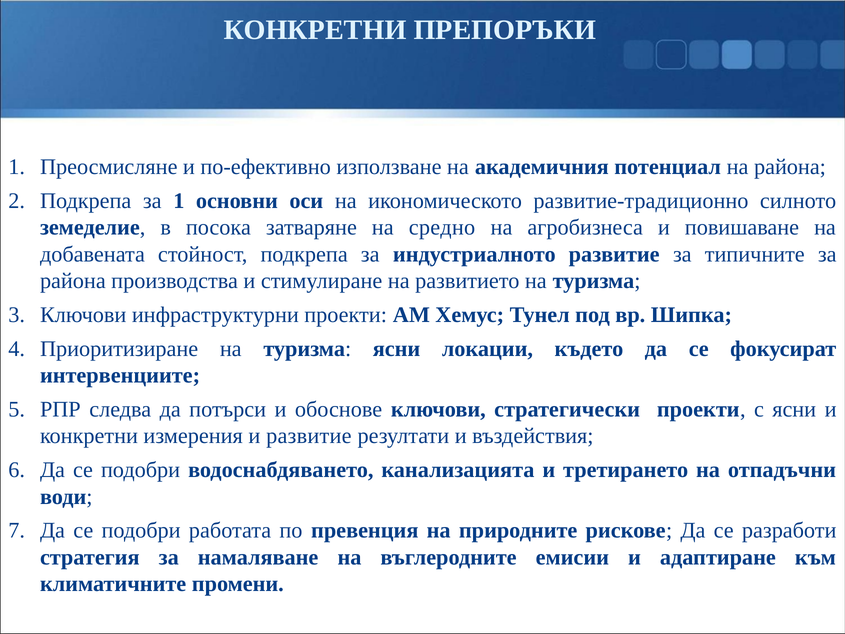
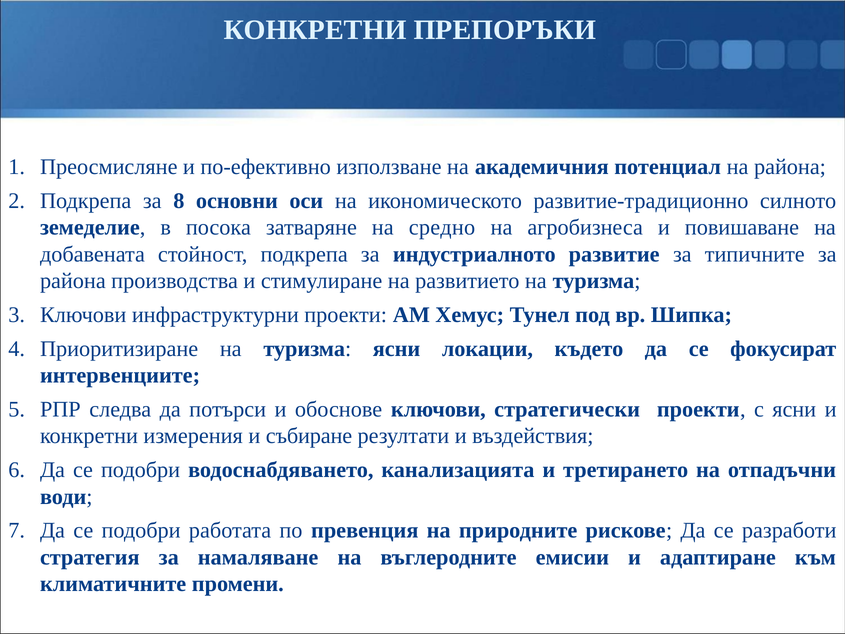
за 1: 1 -> 8
и развитие: развитие -> събиране
